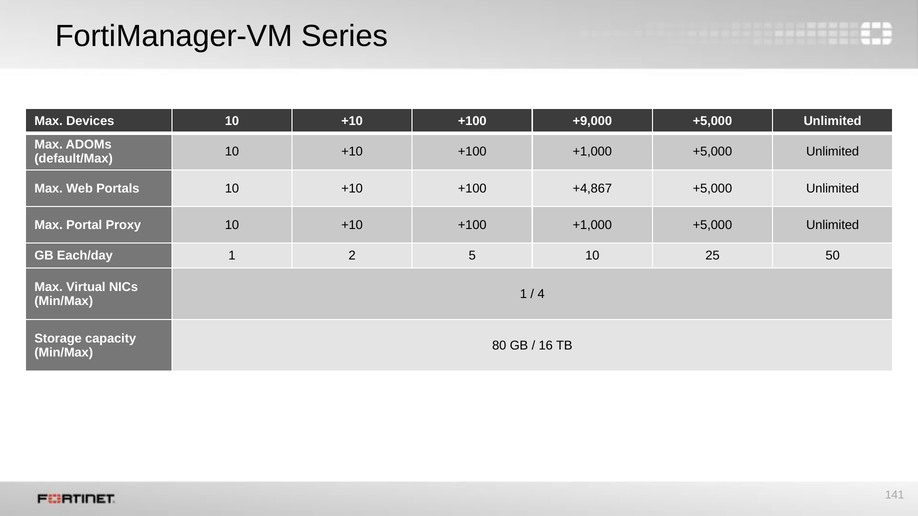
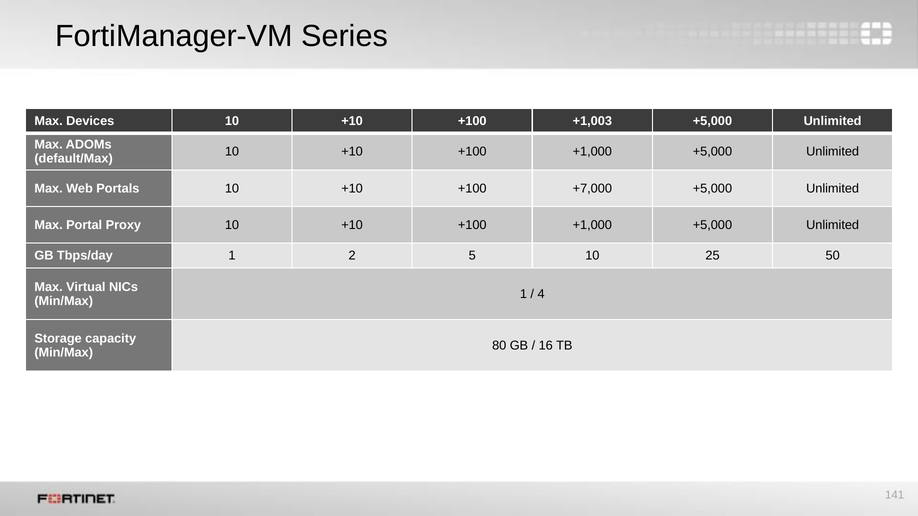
+9,000: +9,000 -> +1,003
+4,867: +4,867 -> +7,000
Each/day: Each/day -> Tbps/day
